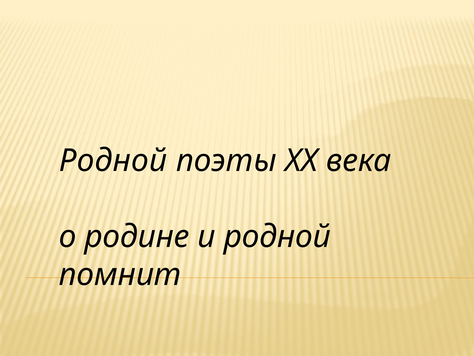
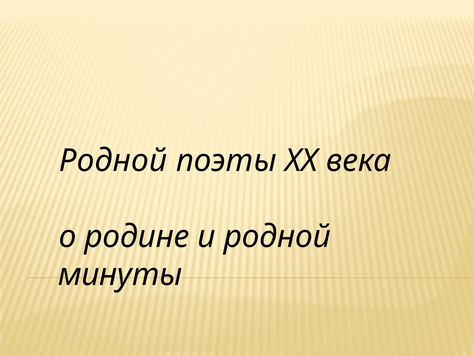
помнит: помнит -> минуты
